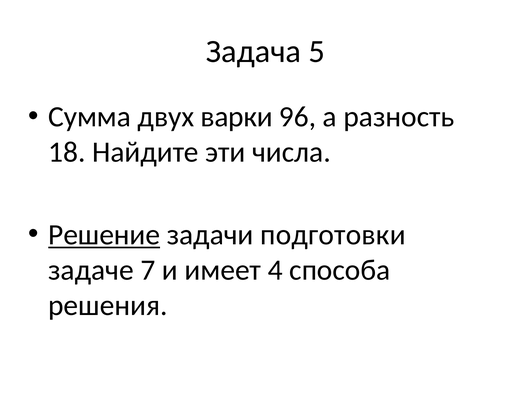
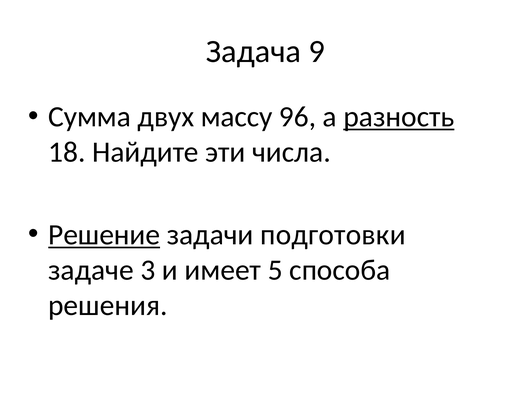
5: 5 -> 9
варки: варки -> массу
разность underline: none -> present
7: 7 -> 3
4: 4 -> 5
